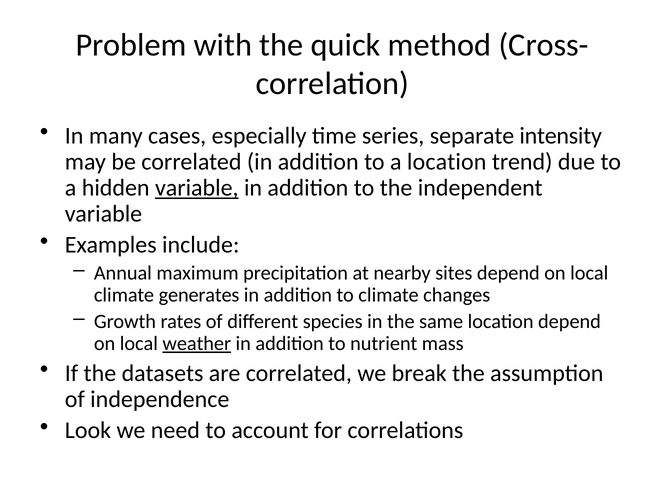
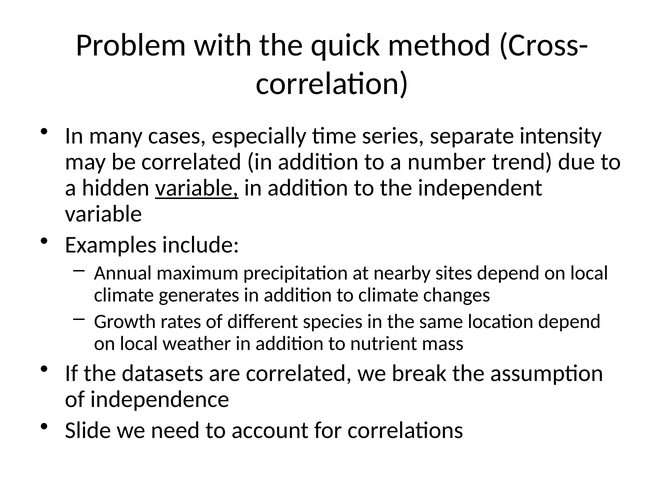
a location: location -> number
weather underline: present -> none
Look: Look -> Slide
